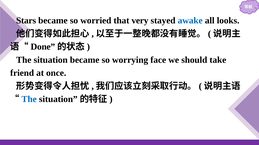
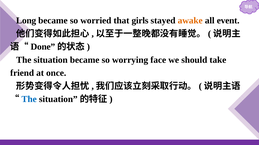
Stars: Stars -> Long
very: very -> girls
awake colour: blue -> orange
looks: looks -> event
